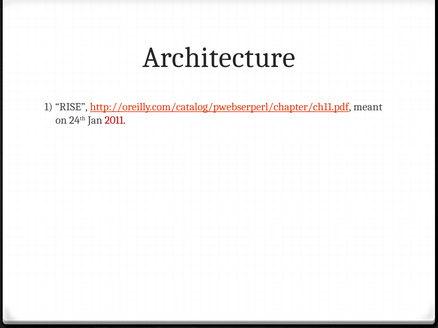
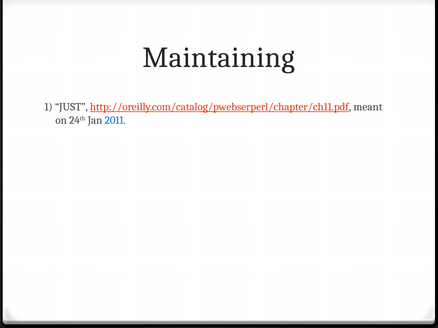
Architecture: Architecture -> Maintaining
RISE: RISE -> JUST
2011 colour: red -> blue
